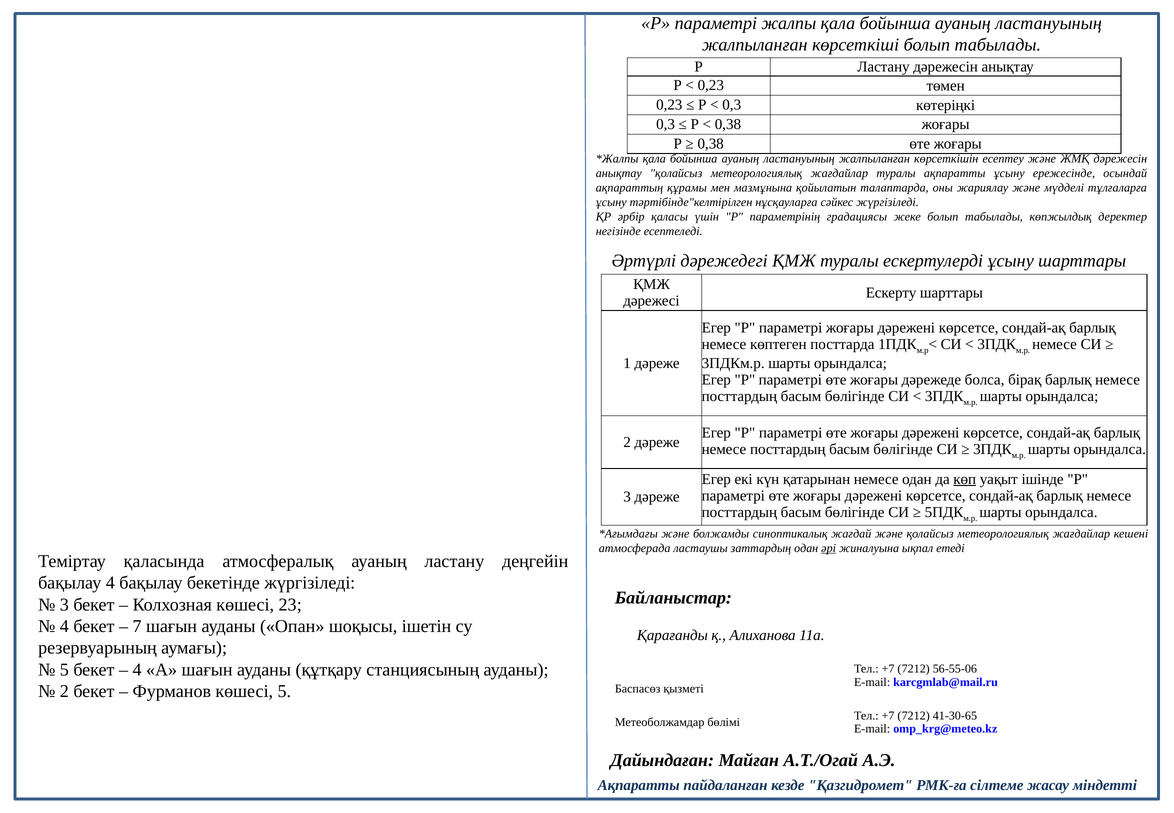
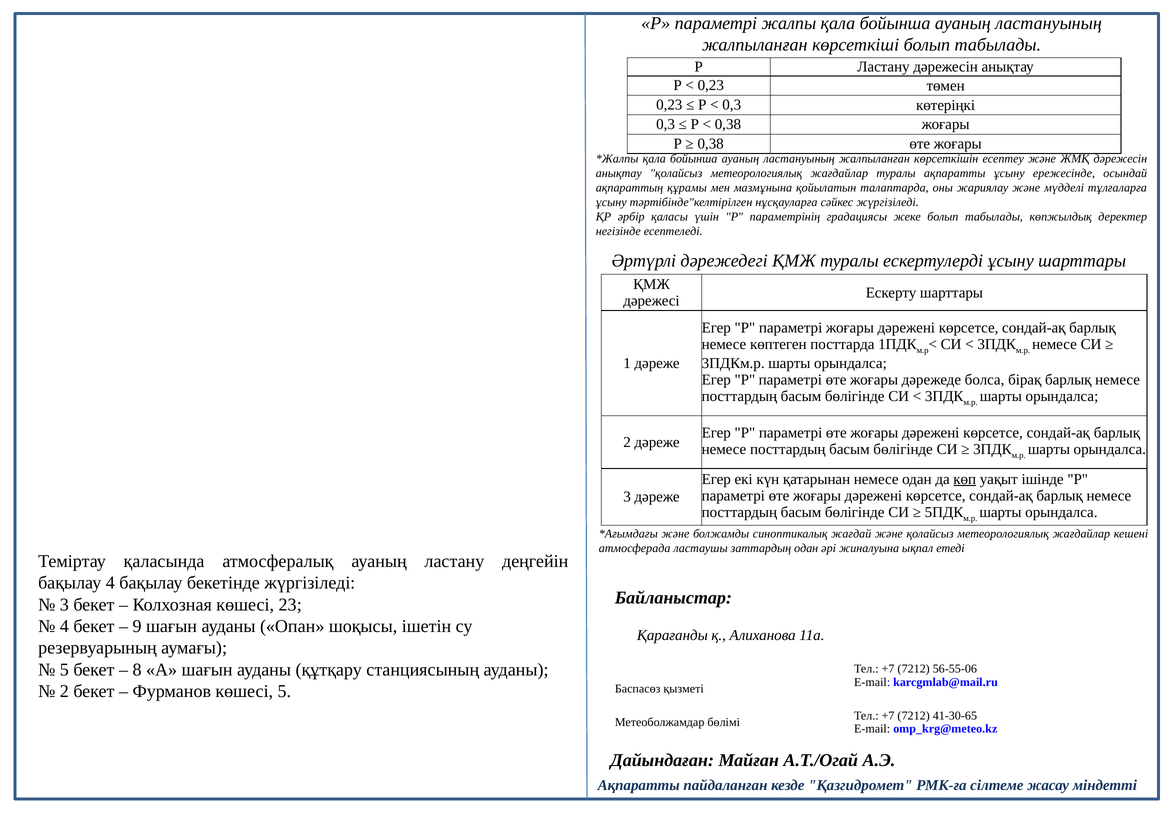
әрі underline: present -> none
7: 7 -> 9
4 at (137, 669): 4 -> 8
